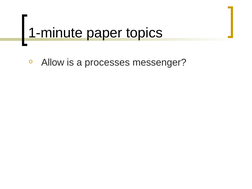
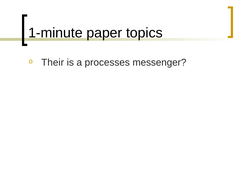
Allow: Allow -> Their
